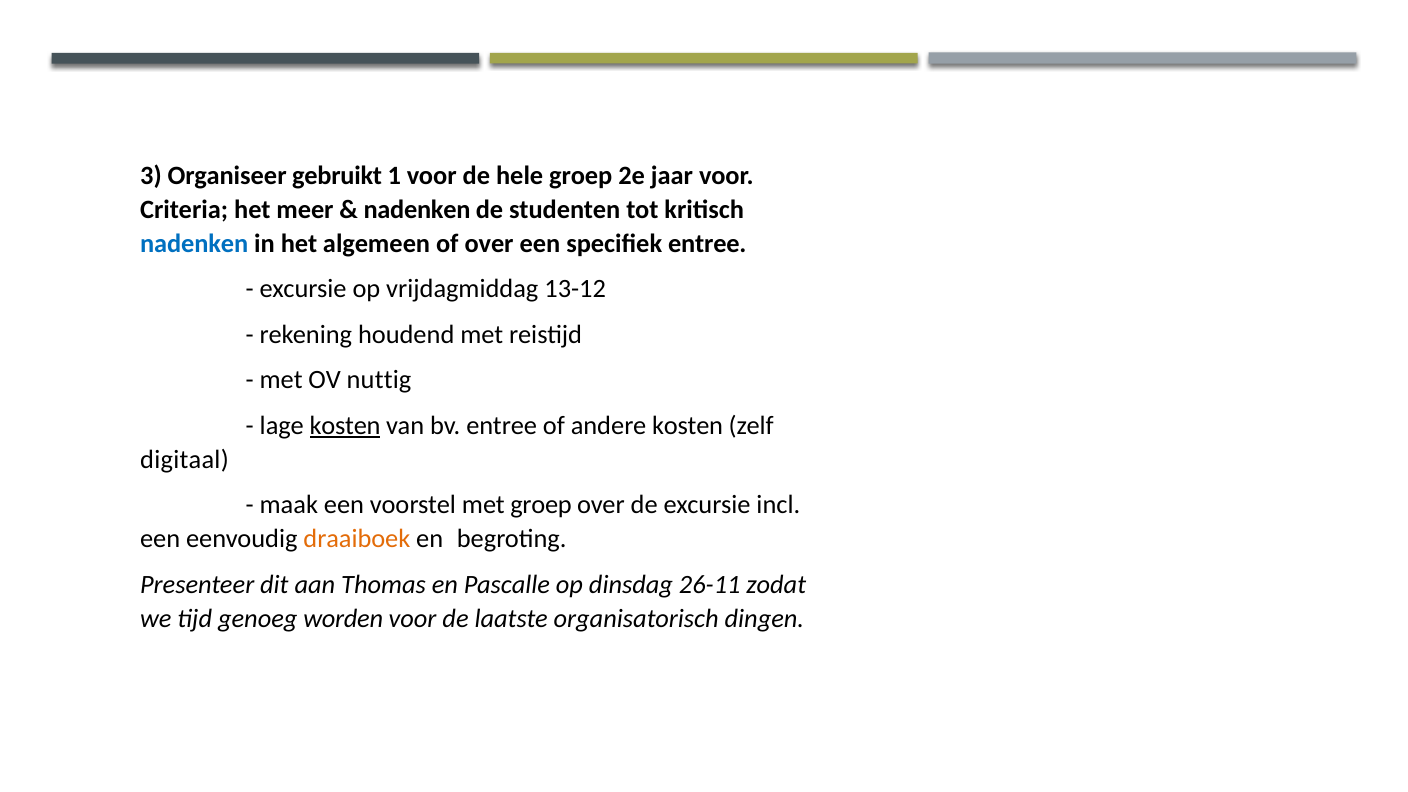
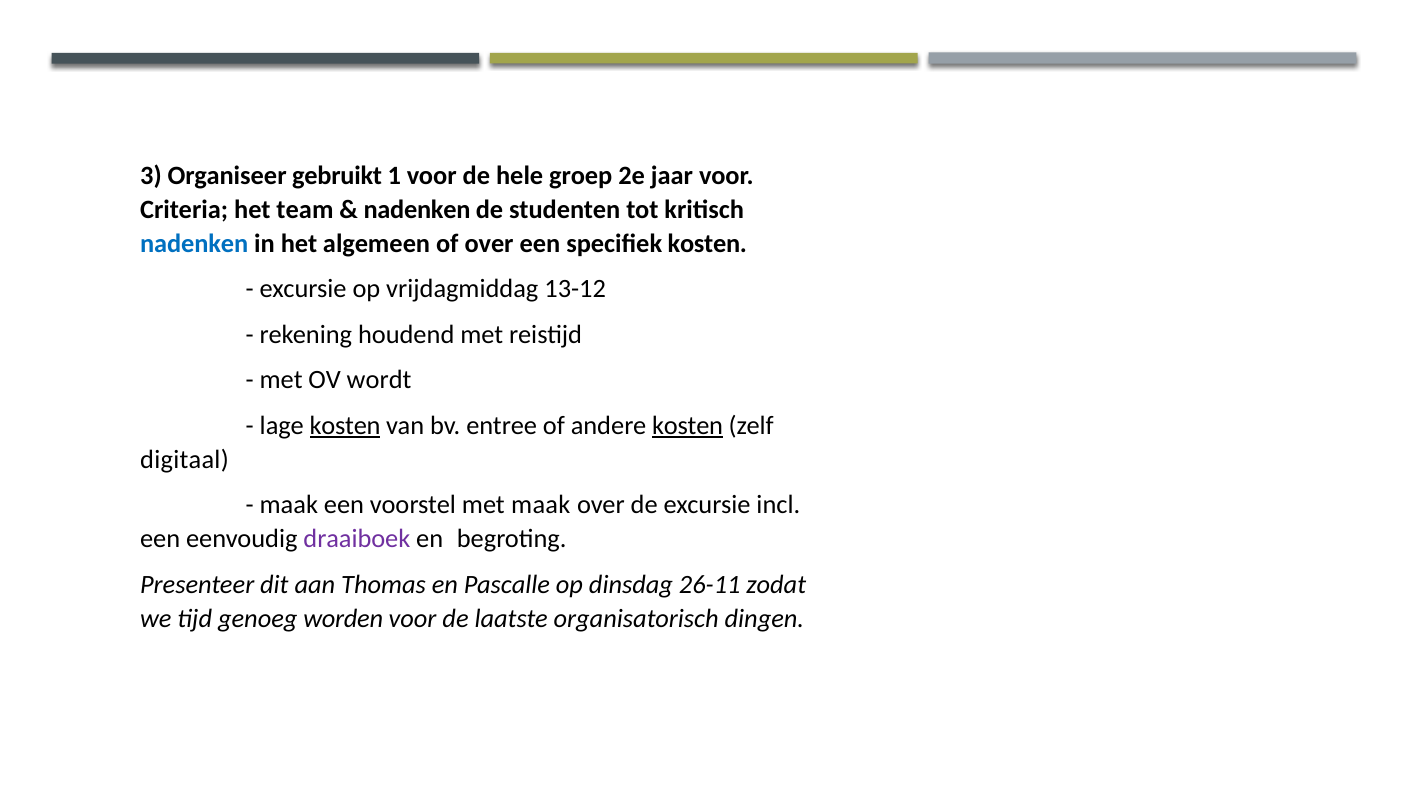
meer: meer -> team
specifiek entree: entree -> kosten
nuttig: nuttig -> wordt
kosten at (688, 426) underline: none -> present
met groep: groep -> maak
draaiboek colour: orange -> purple
